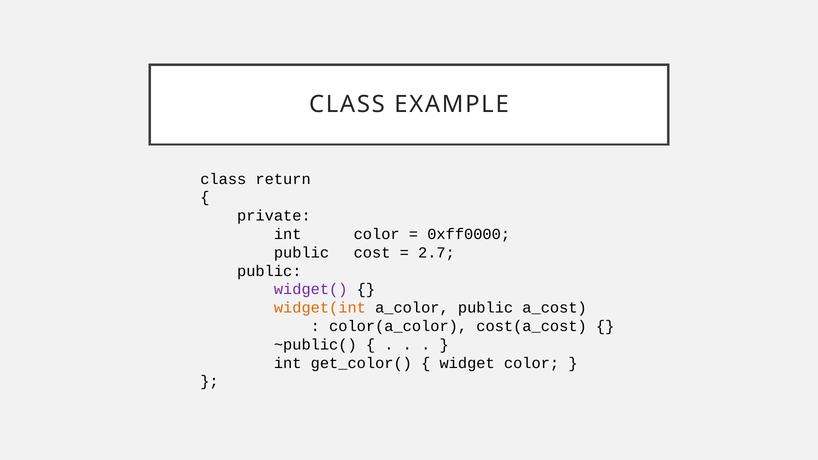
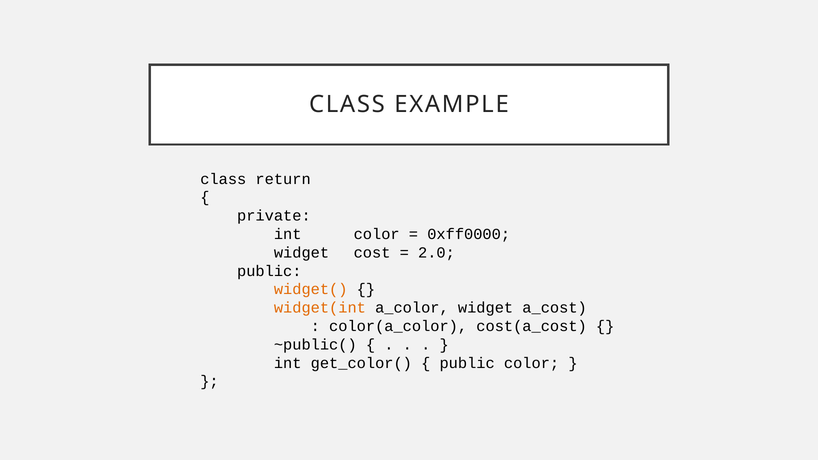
public at (302, 253): public -> widget
2.7: 2.7 -> 2.0
widget( colour: purple -> orange
a_color public: public -> widget
widget at (467, 363): widget -> public
